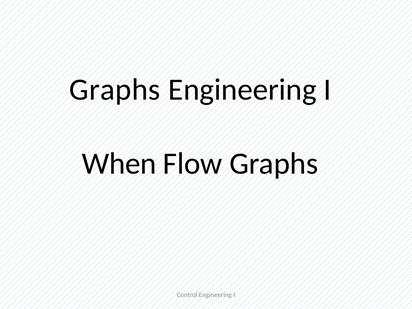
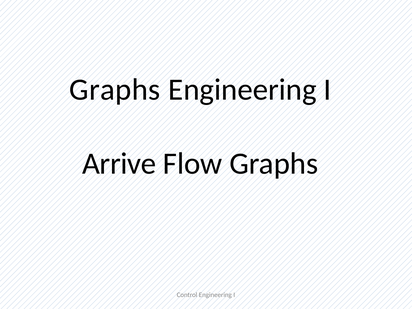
When: When -> Arrive
